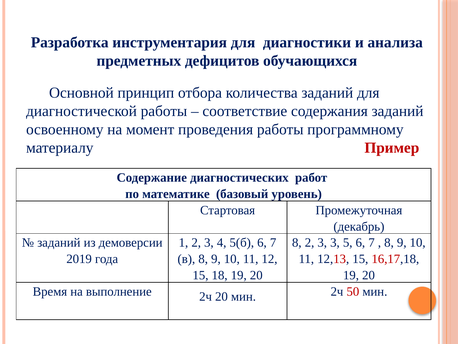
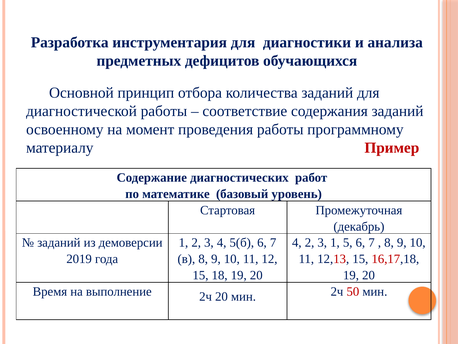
8 at (297, 242): 8 -> 4
3 3: 3 -> 1
